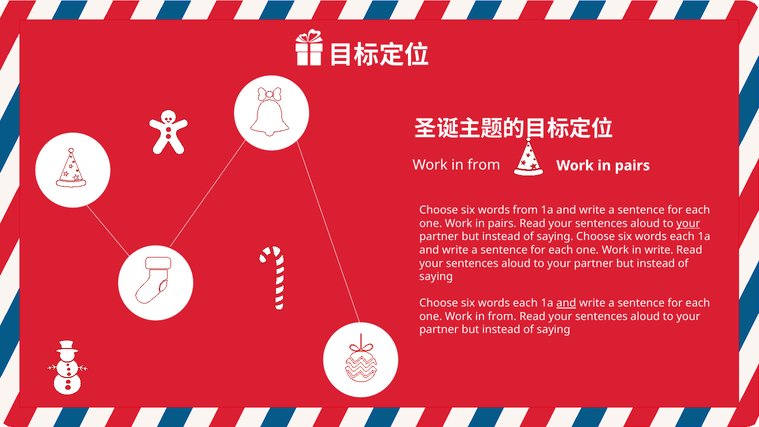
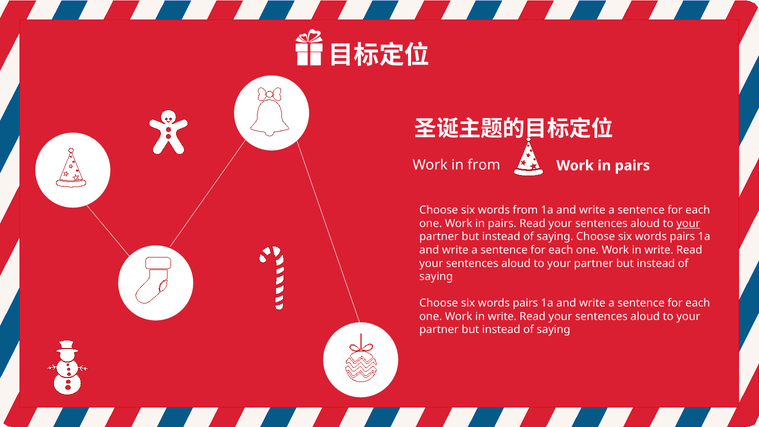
each at (682, 237): each -> pairs
each at (525, 303): each -> pairs
and at (566, 303) underline: present -> none
from at (502, 316): from -> write
